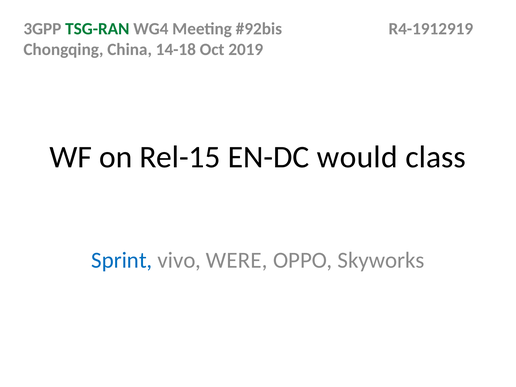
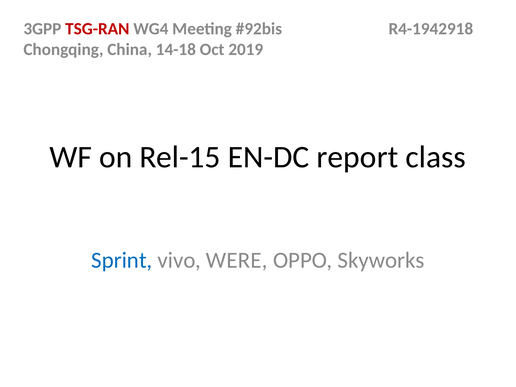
TSG-RAN colour: green -> red
R4-1912919: R4-1912919 -> R4-1942918
would: would -> report
